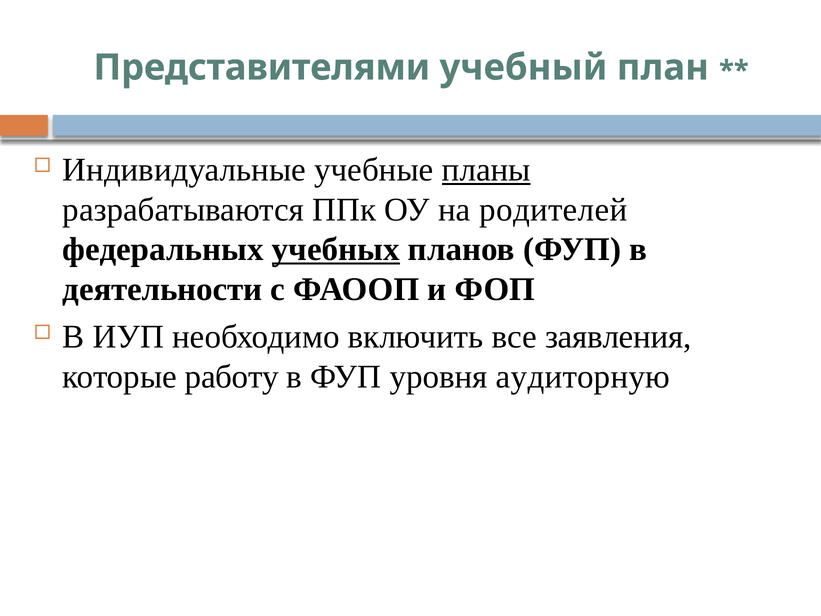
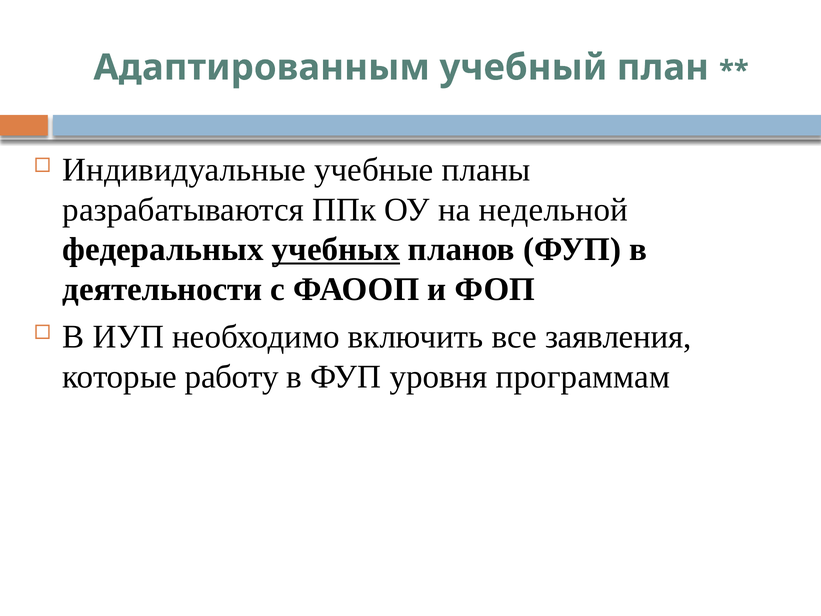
Представителями: Представителями -> Адаптированным
планы underline: present -> none
родителей: родителей -> недельной
аудиторную: аудиторную -> программам
